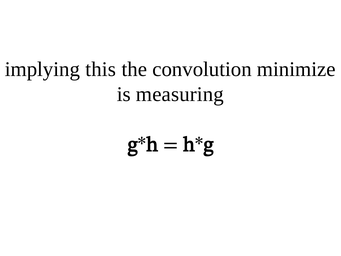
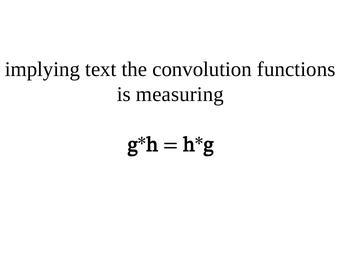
this: this -> text
minimize: minimize -> functions
